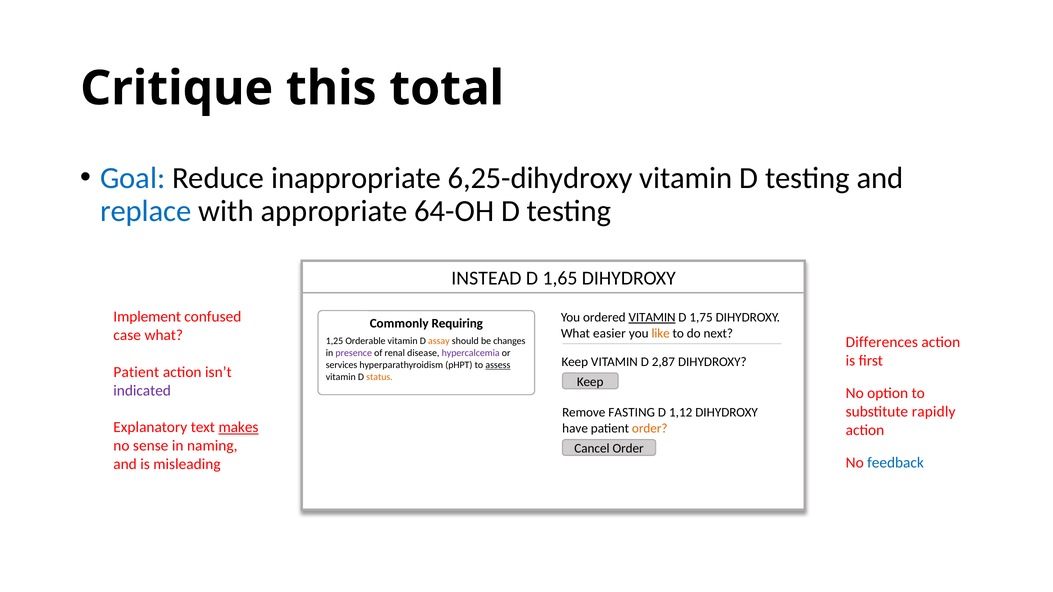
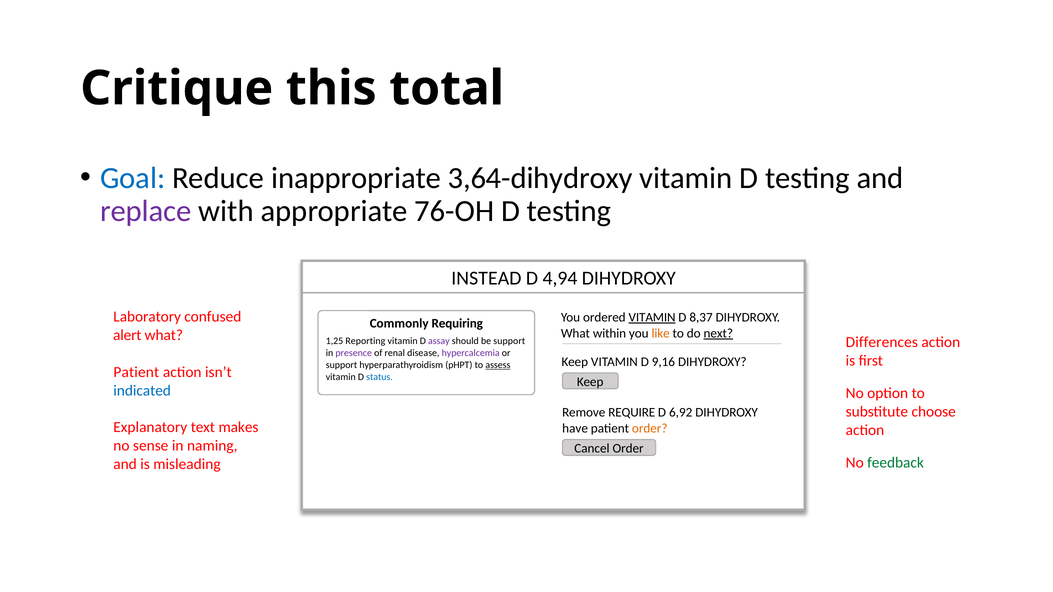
6,25-dihydroxy: 6,25-dihydroxy -> 3,64-dihydroxy
replace colour: blue -> purple
64-OH: 64-OH -> 76-OH
1,65: 1,65 -> 4,94
Implement: Implement -> Laboratory
1,75: 1,75 -> 8,37
easier: easier -> within
next underline: none -> present
case: case -> alert
Orderable: Orderable -> Reporting
assay colour: orange -> purple
be changes: changes -> support
2,87: 2,87 -> 9,16
services at (342, 365): services -> support
status colour: orange -> blue
indicated colour: purple -> blue
rapidly: rapidly -> choose
FASTING: FASTING -> REQUIRE
1,12: 1,12 -> 6,92
makes underline: present -> none
feedback colour: blue -> green
